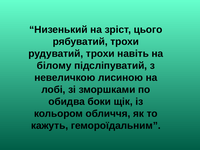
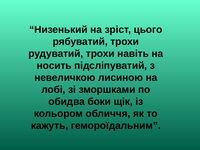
білому: білому -> носить
